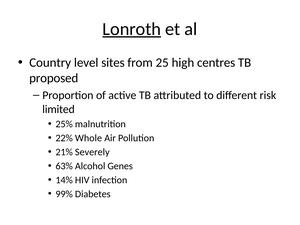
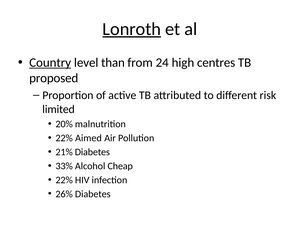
Country underline: none -> present
sites: sites -> than
25: 25 -> 24
25%: 25% -> 20%
Whole: Whole -> Aimed
21% Severely: Severely -> Diabetes
63%: 63% -> 33%
Genes: Genes -> Cheap
14% at (64, 180): 14% -> 22%
99%: 99% -> 26%
